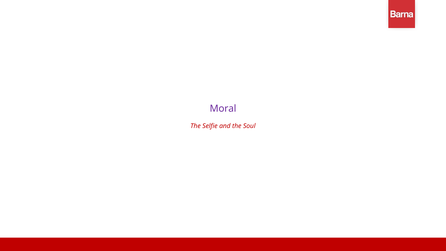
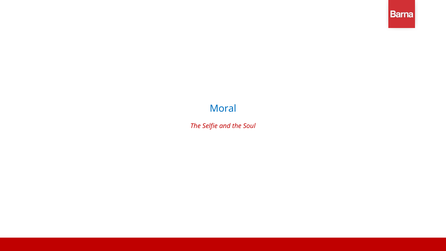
Moral colour: purple -> blue
